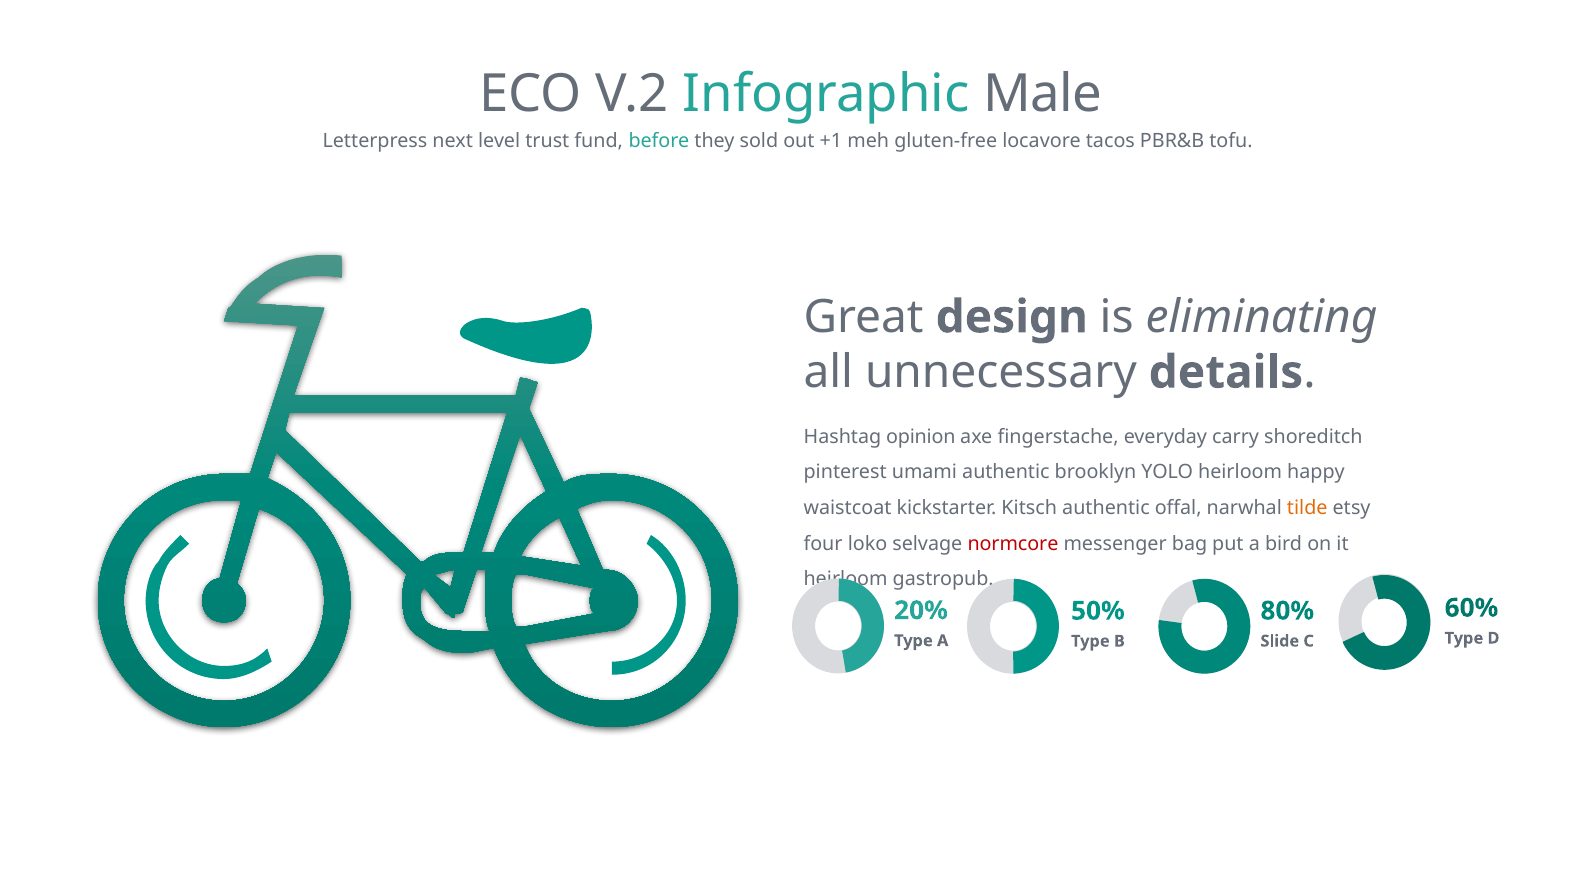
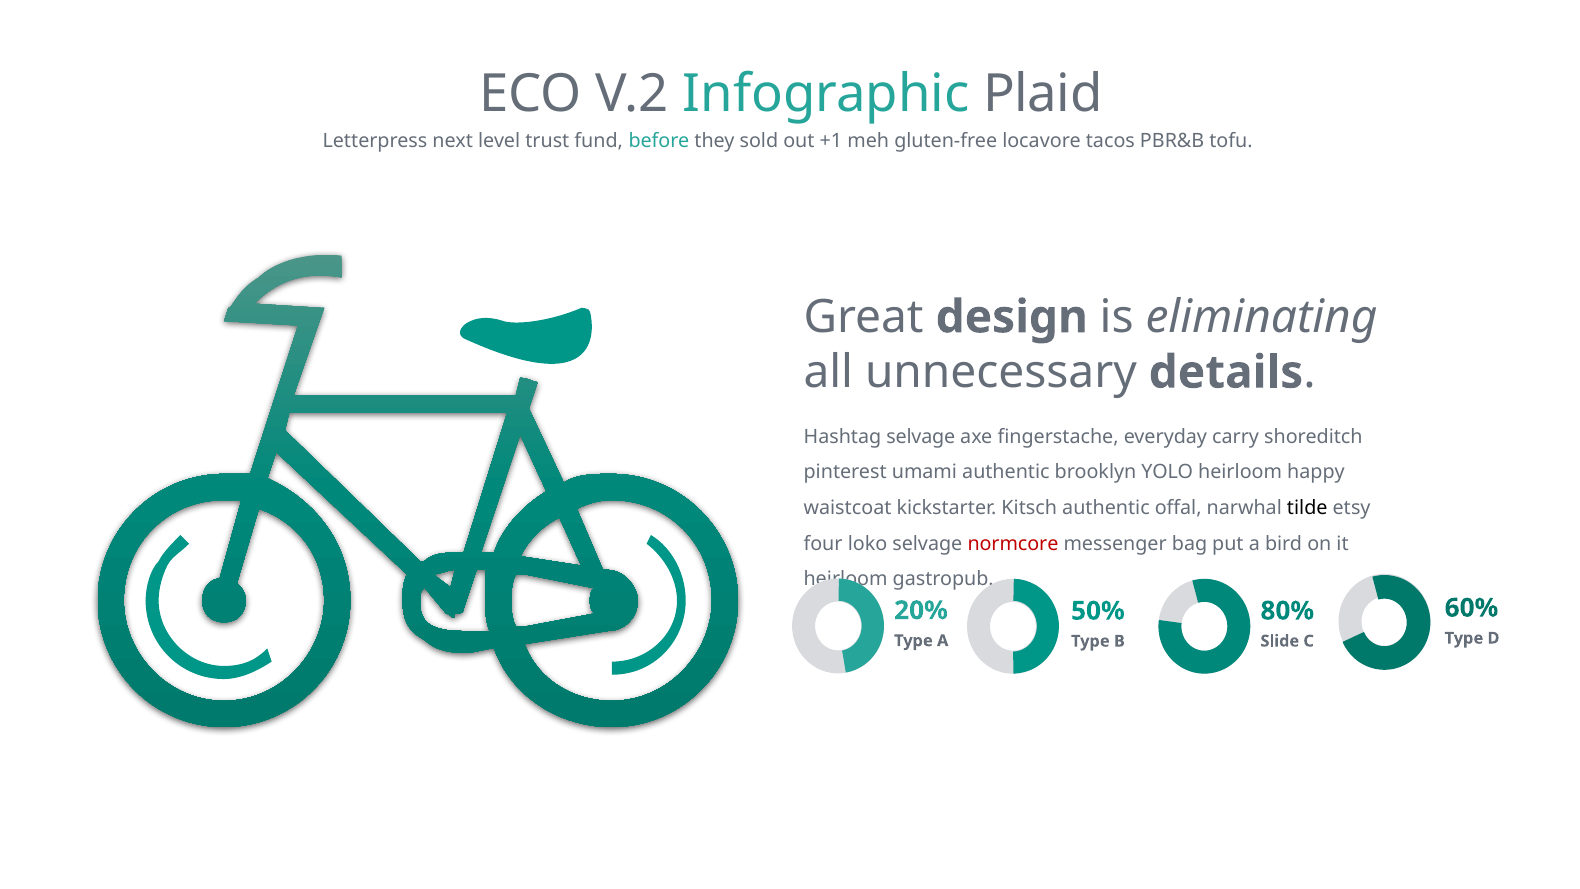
Male: Male -> Plaid
Hashtag opinion: opinion -> selvage
tilde colour: orange -> black
